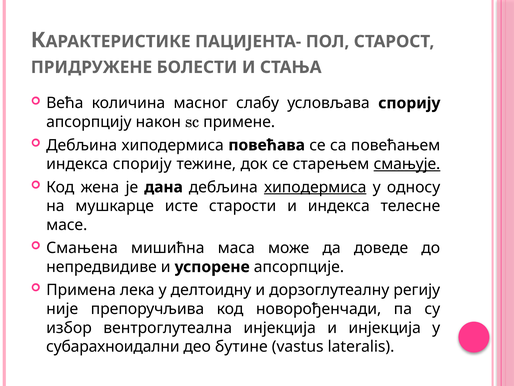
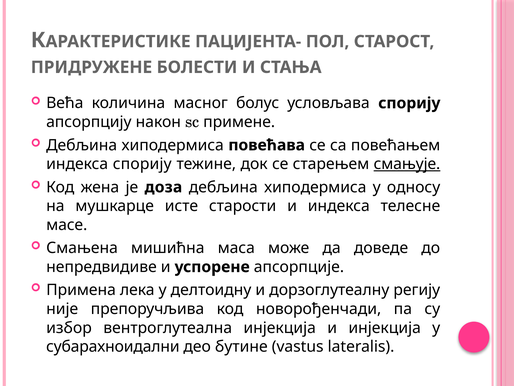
слабу: слабу -> болус
дана: дана -> доза
хиподермиса at (315, 187) underline: present -> none
